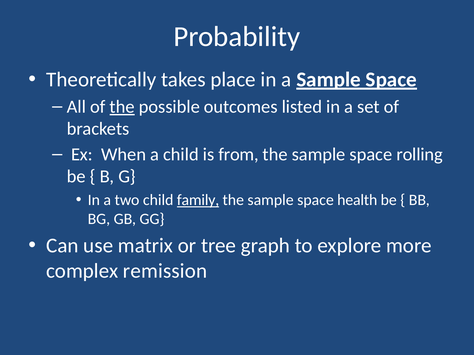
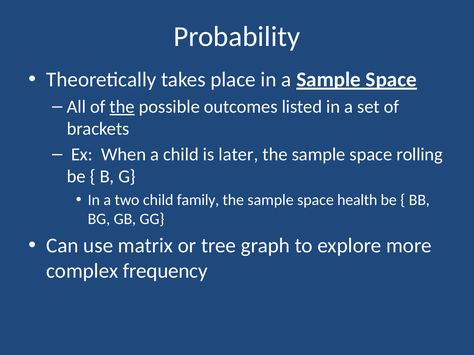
from: from -> later
family underline: present -> none
remission: remission -> frequency
